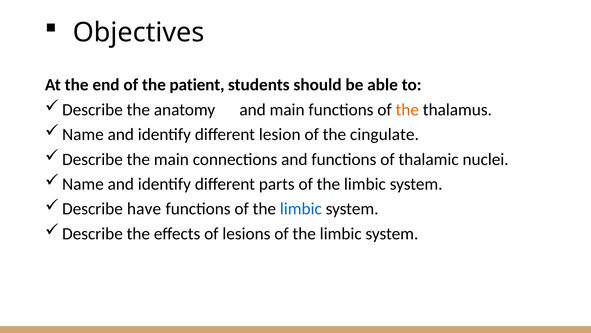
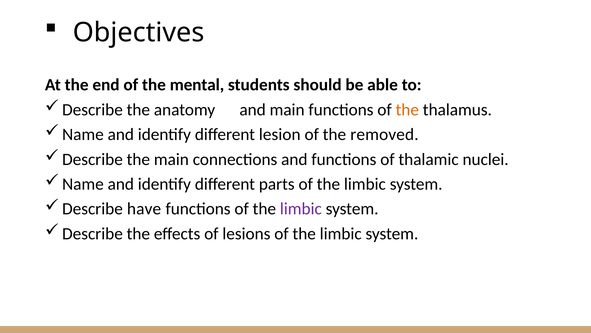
patient: patient -> mental
cingulate: cingulate -> removed
limbic at (301, 209) colour: blue -> purple
